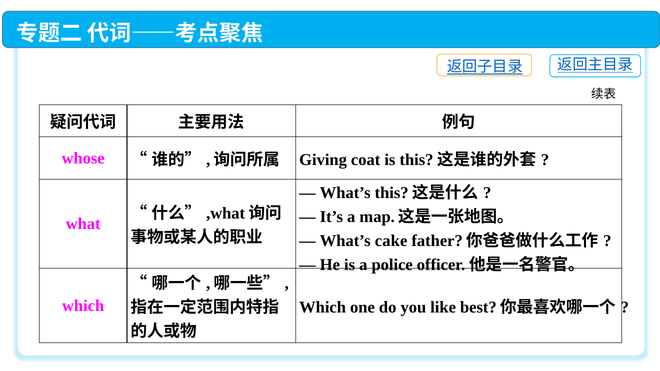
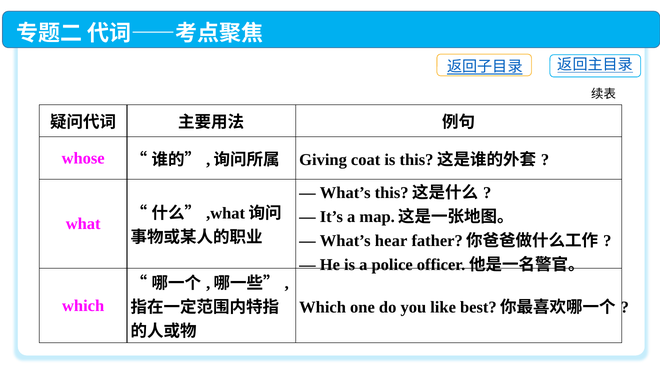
cake: cake -> hear
